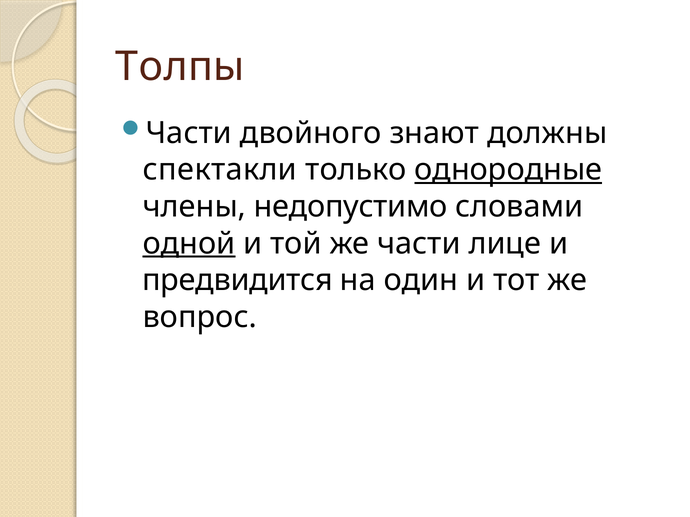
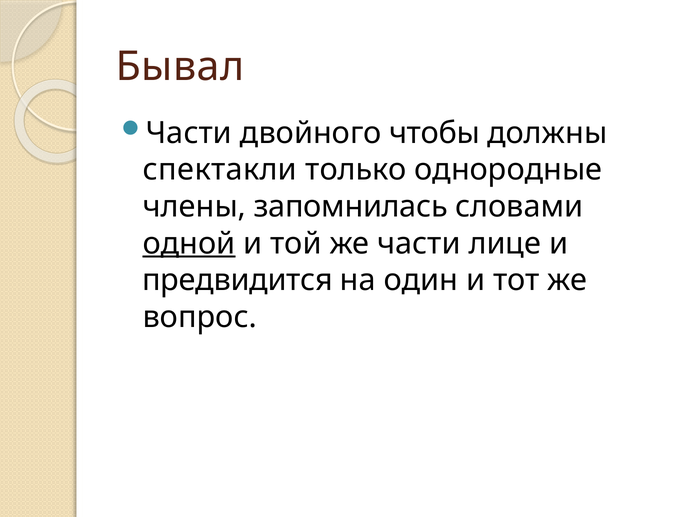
Толпы: Толпы -> Бывал
знают: знают -> чтобы
однородные underline: present -> none
недопустимо: недопустимо -> запомнилась
